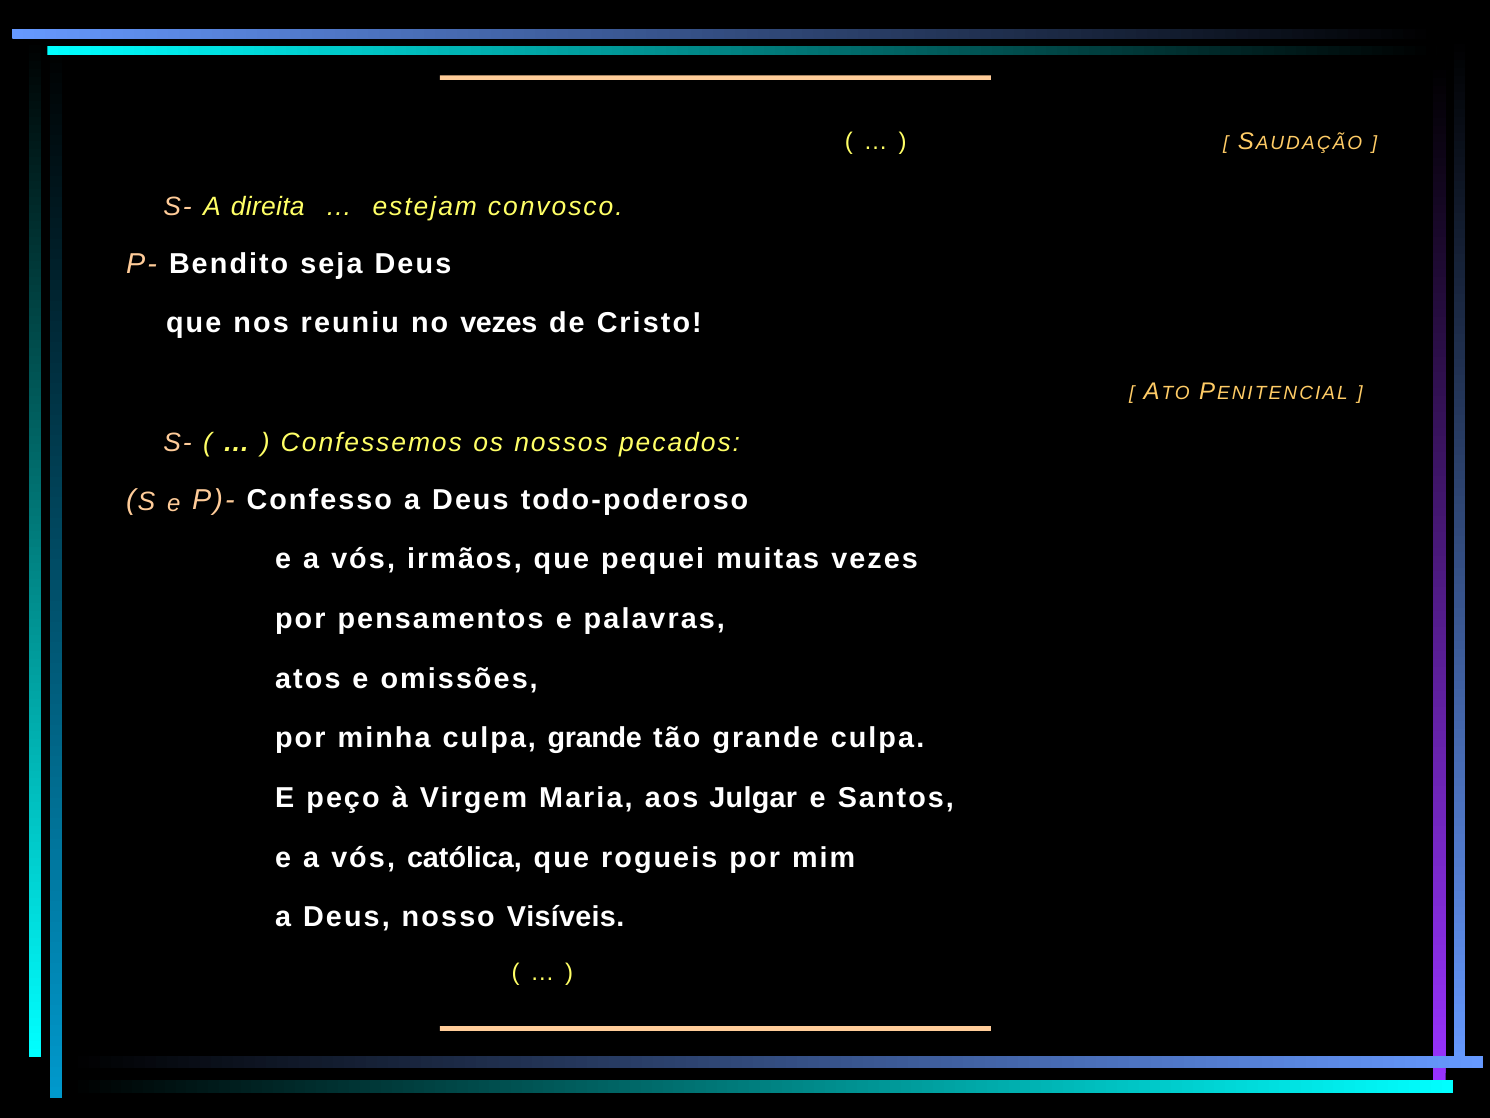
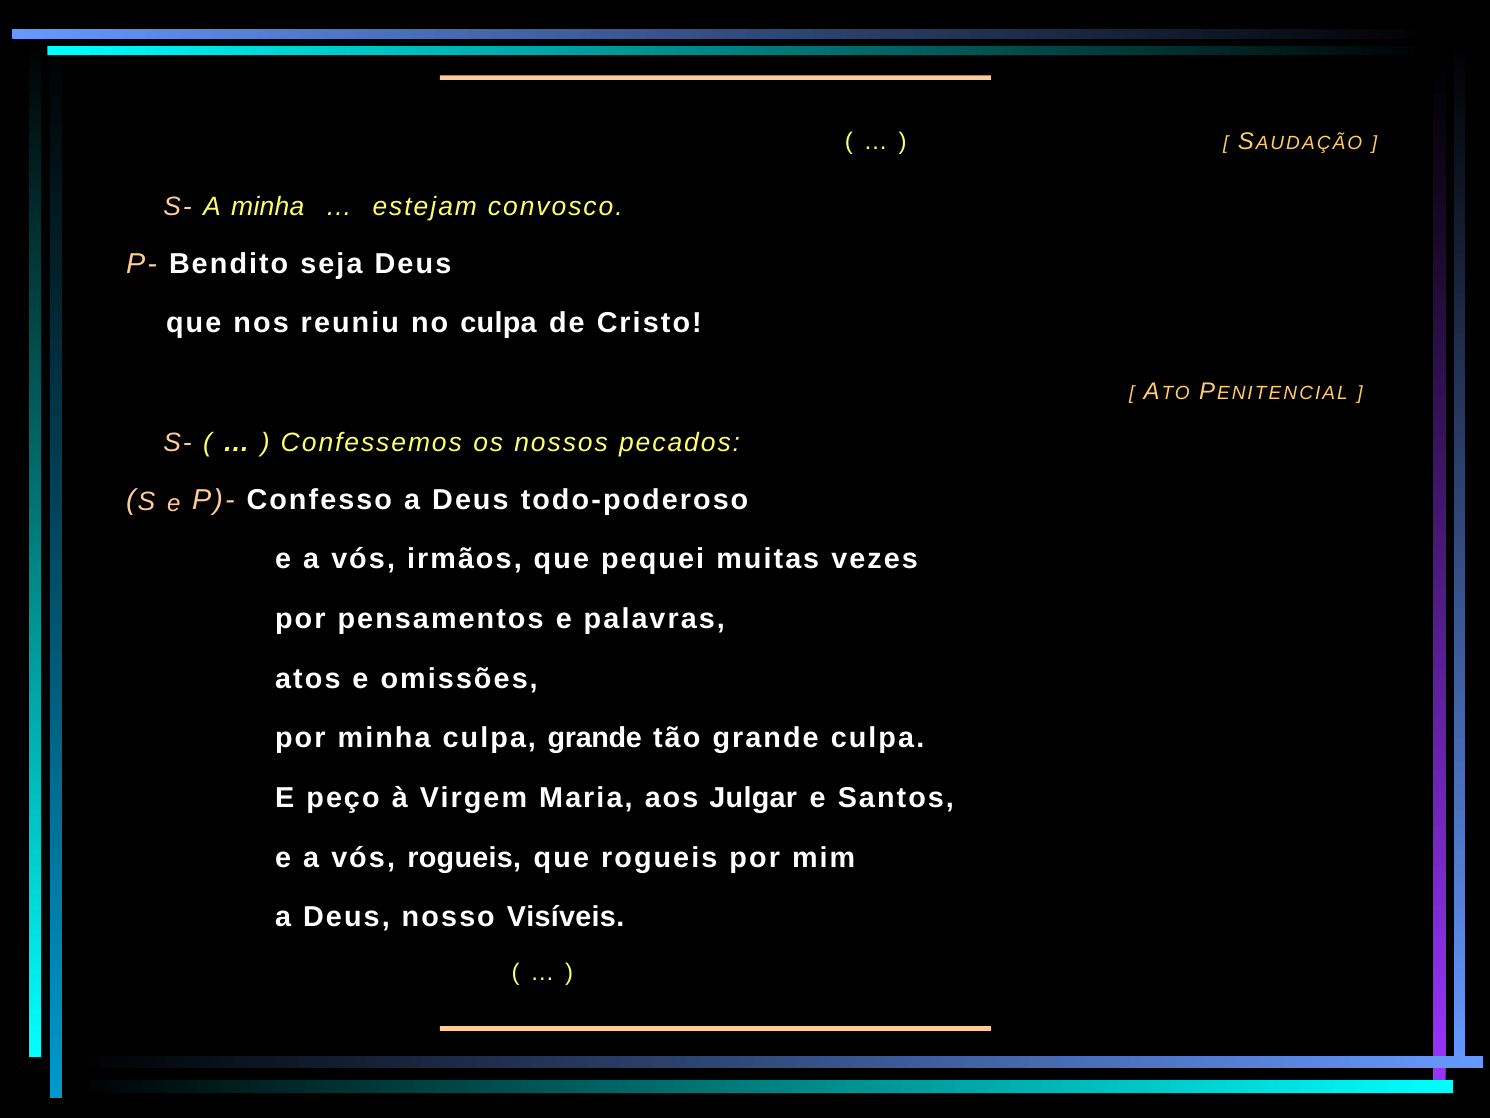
A direita: direita -> minha
no vezes: vezes -> culpa
vós católica: católica -> rogueis
